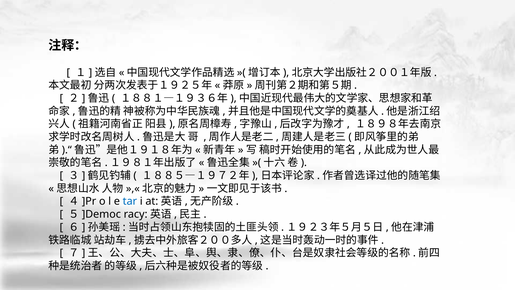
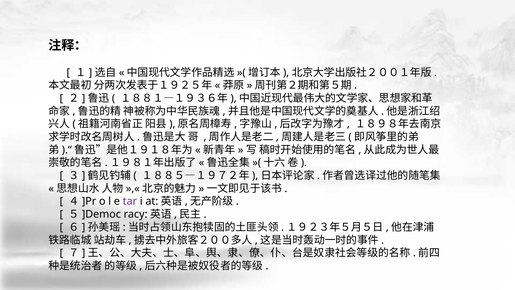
tar colour: blue -> purple
